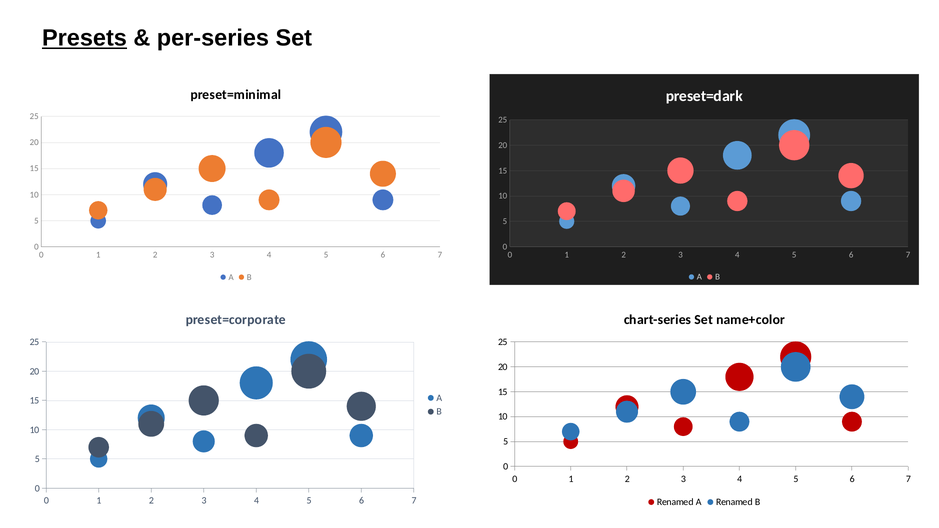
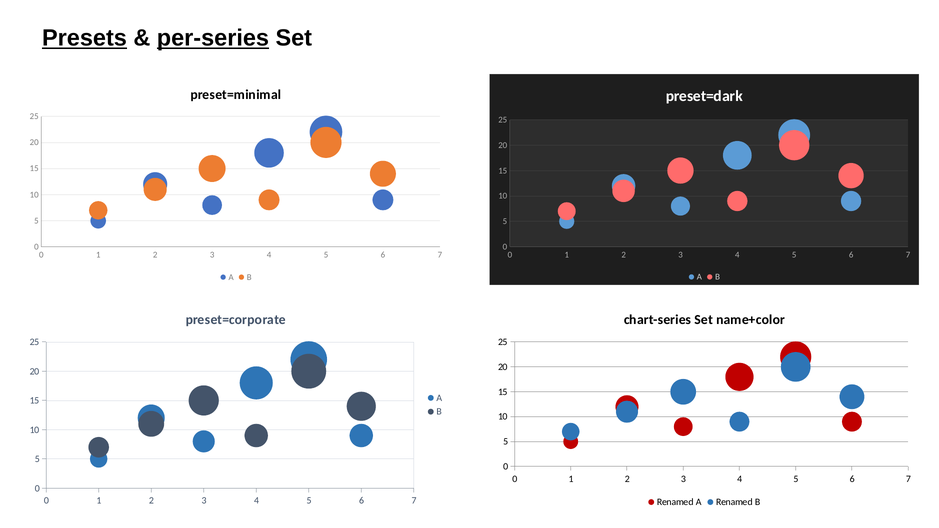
per-series underline: none -> present
